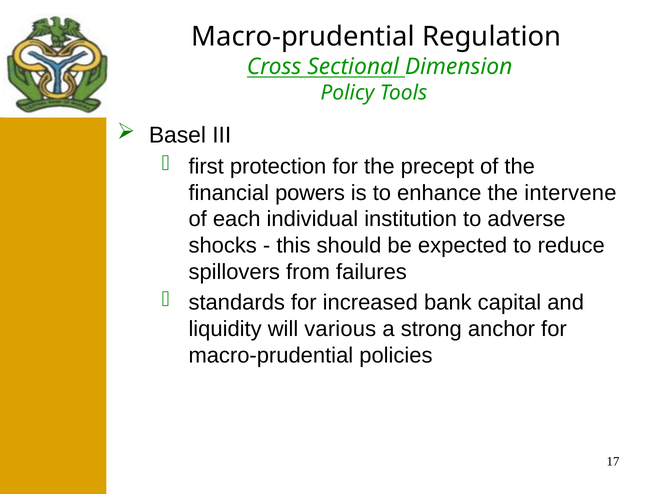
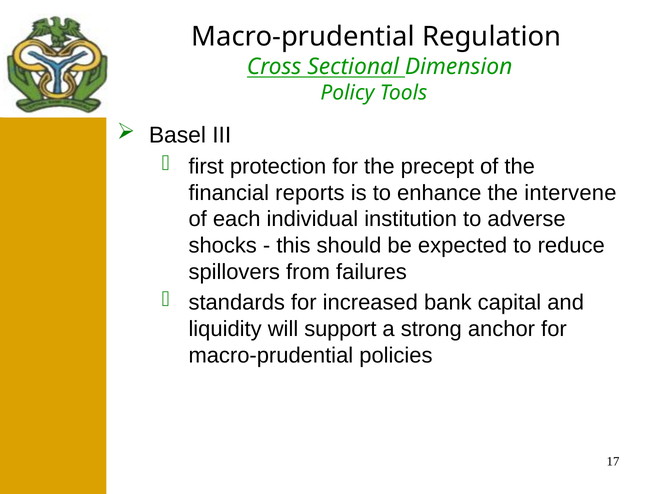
powers: powers -> reports
various: various -> support
